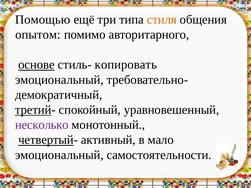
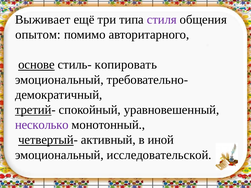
Помощью: Помощью -> Выживает
стиля colour: orange -> purple
мало: мало -> иной
самостоятельности: самостоятельности -> исследовательской
